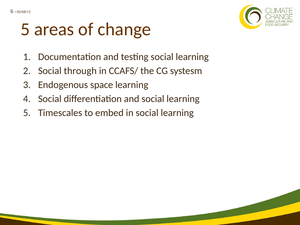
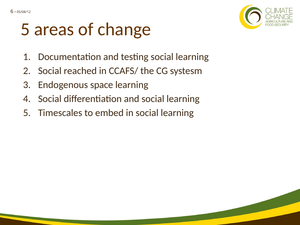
through: through -> reached
